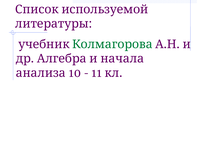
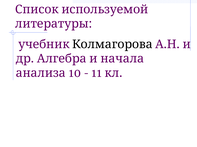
Колмагорова colour: green -> black
